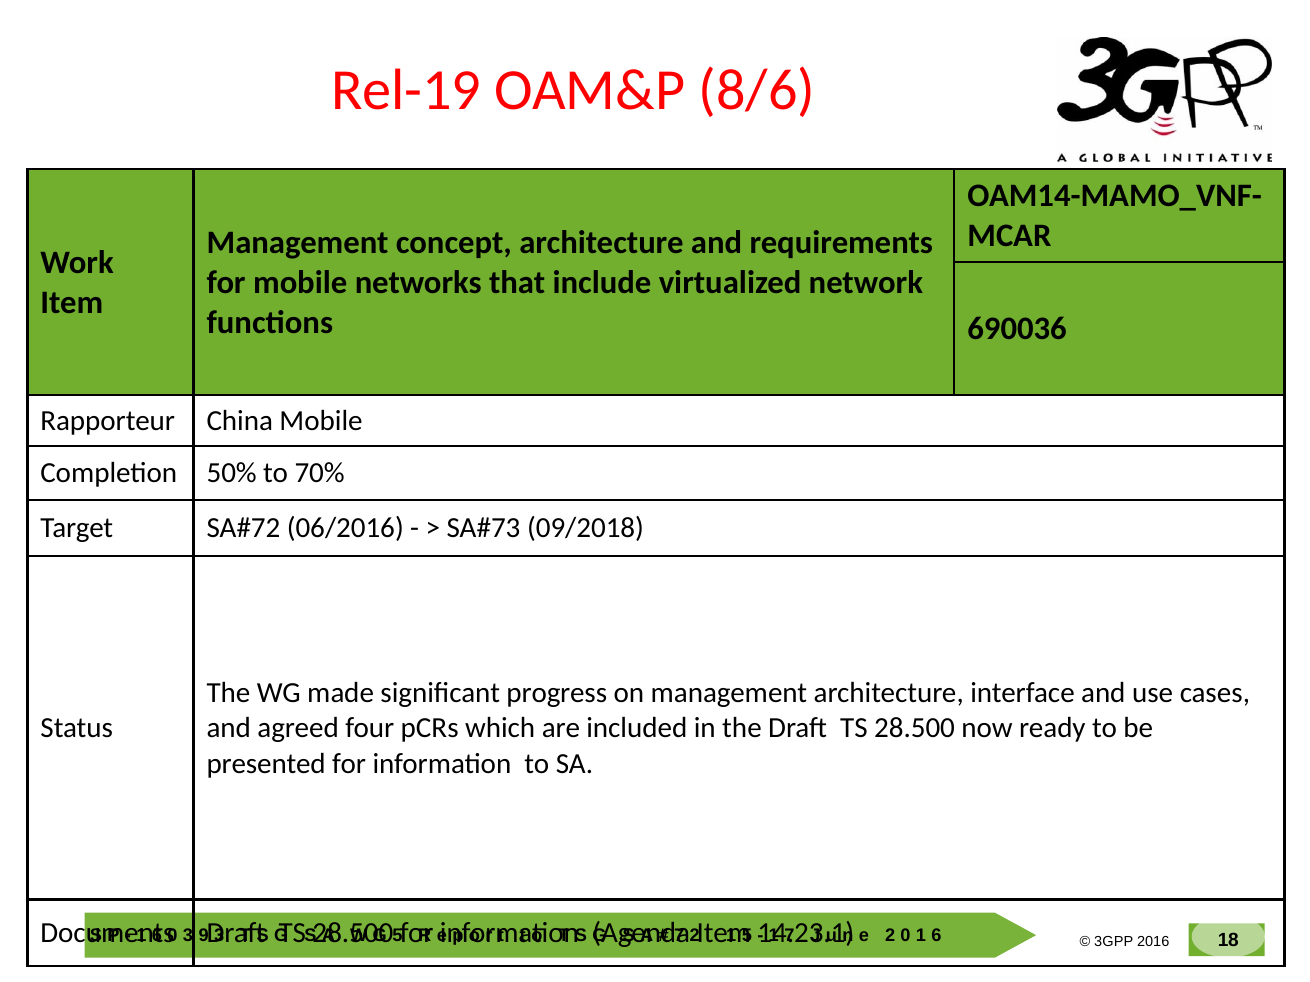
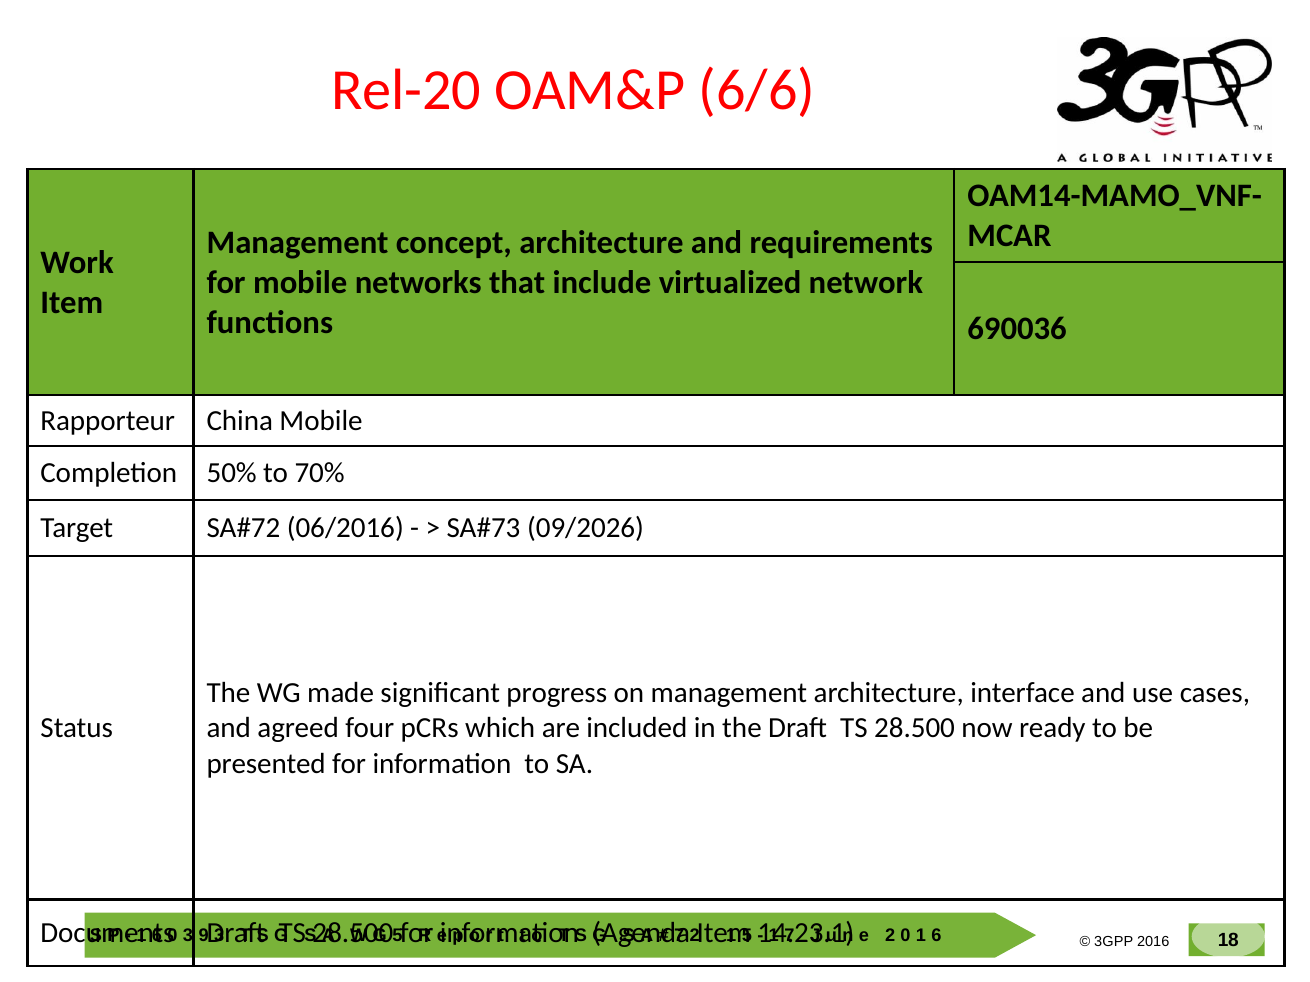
Rel-19: Rel-19 -> Rel-20
8/6: 8/6 -> 6/6
09/2018: 09/2018 -> 09/2026
